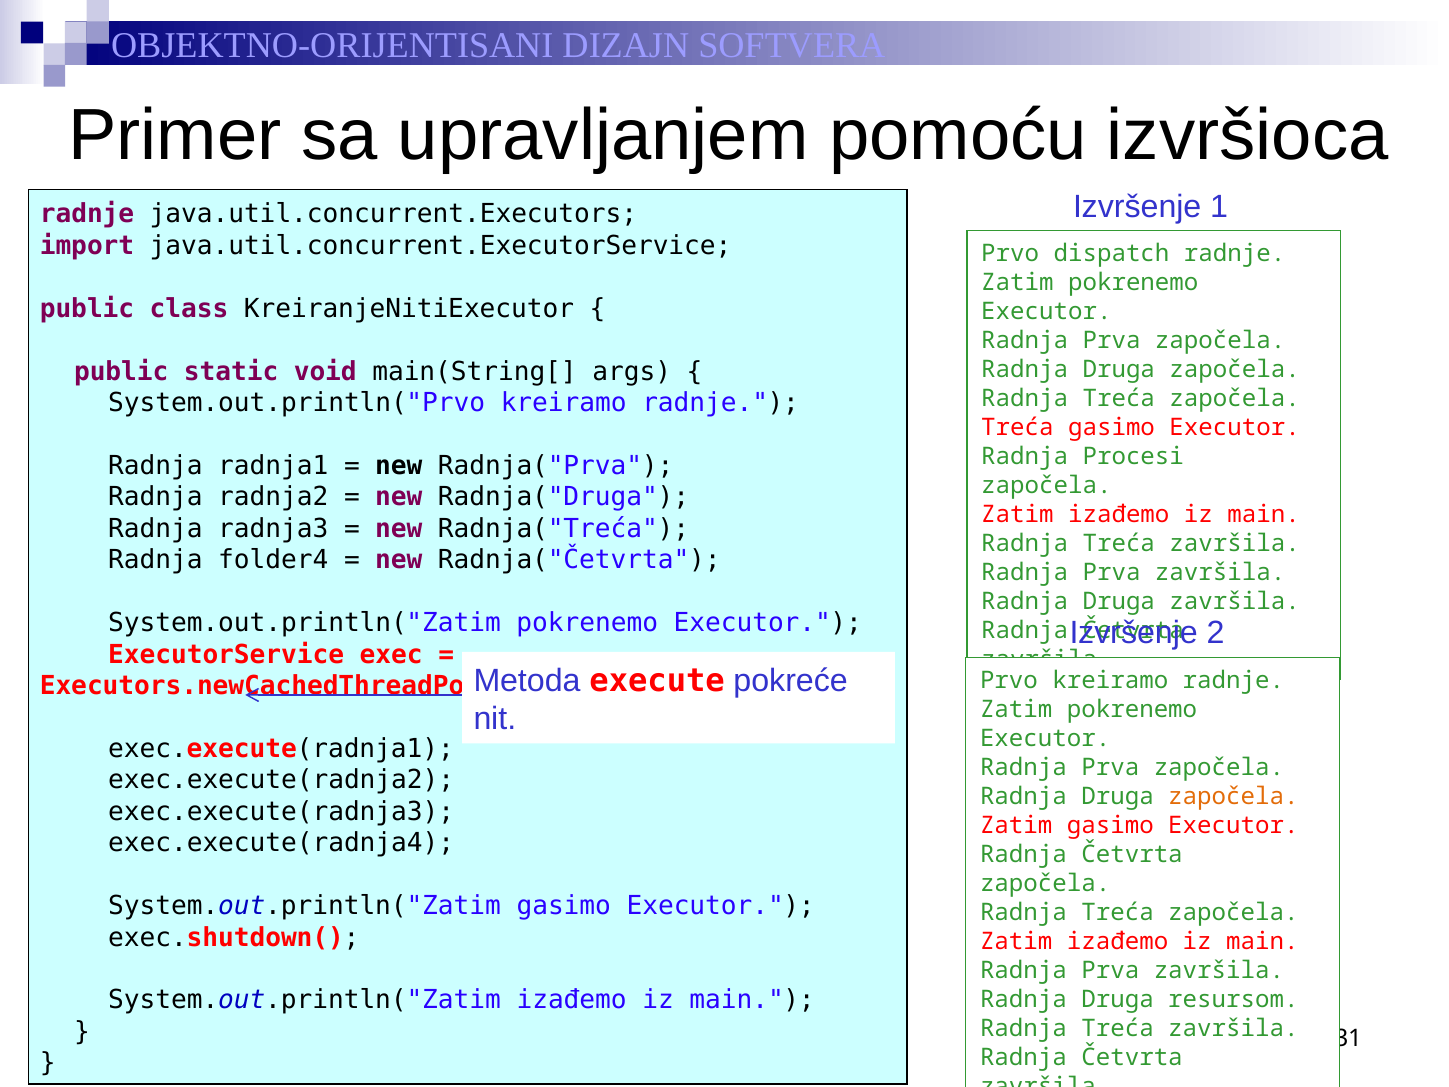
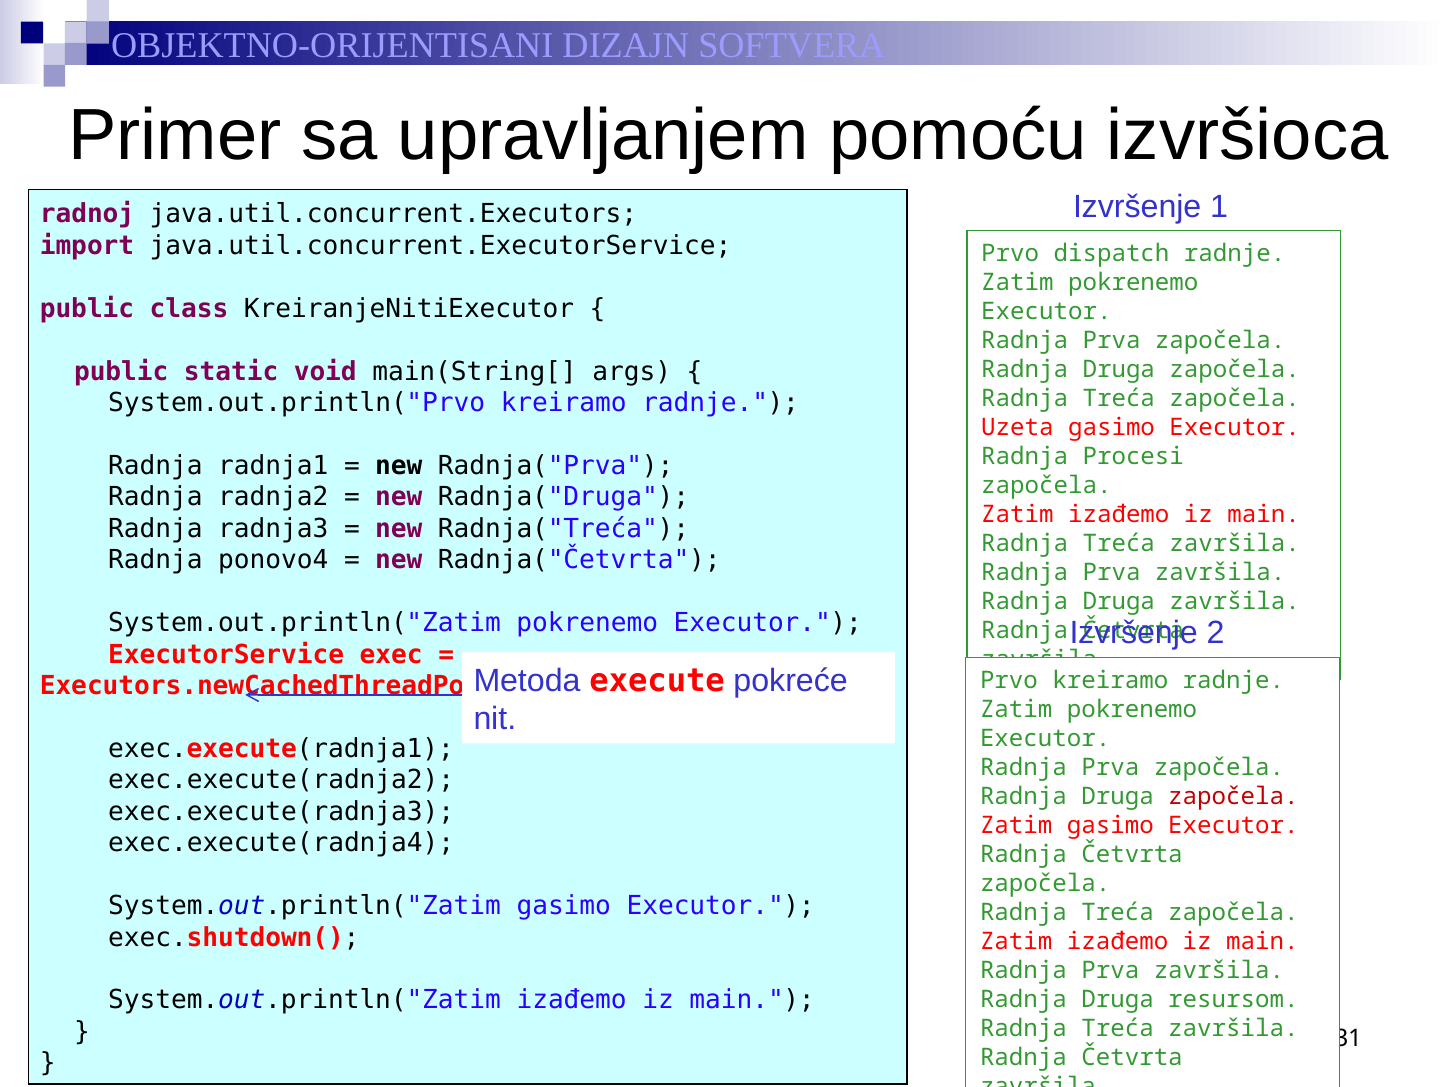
radnje at (87, 214): radnje -> radnoj
Treća at (1017, 428): Treća -> Uzeta
folder4: folder4 -> ponovo4
započela at (1233, 797) colour: orange -> red
